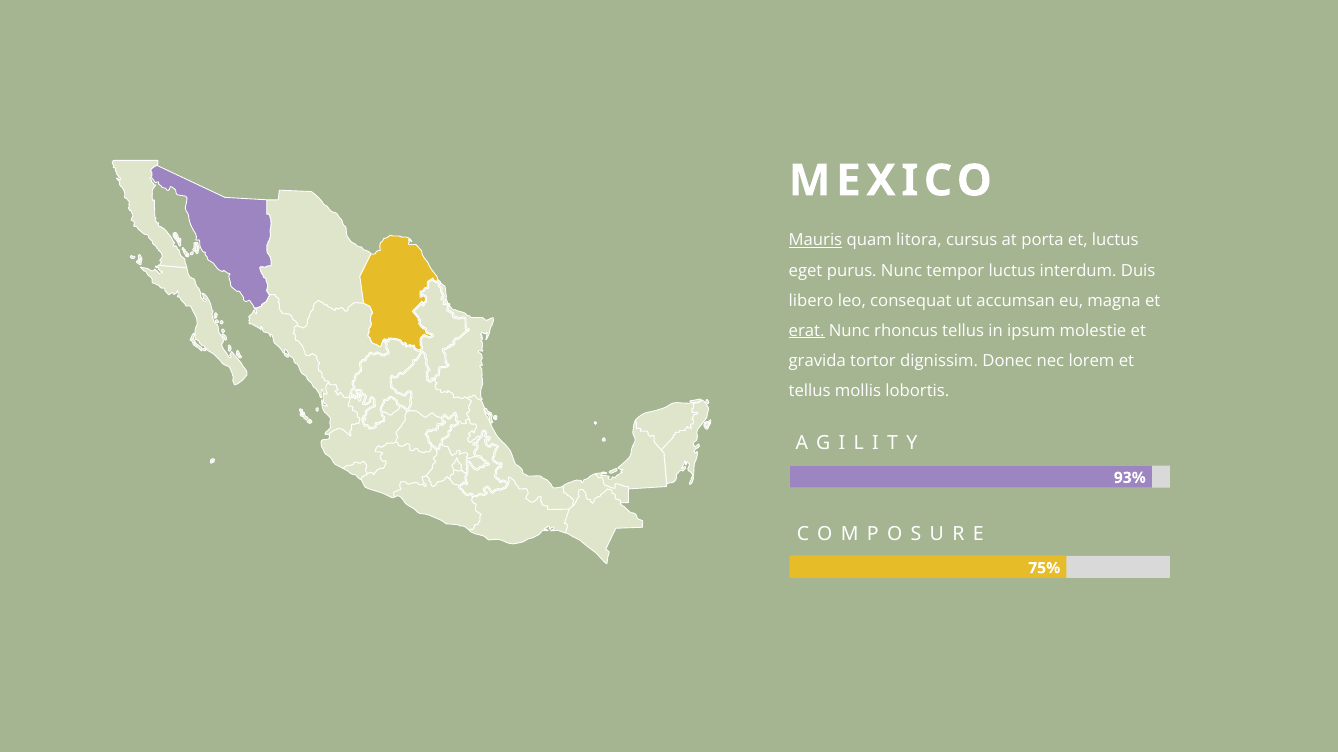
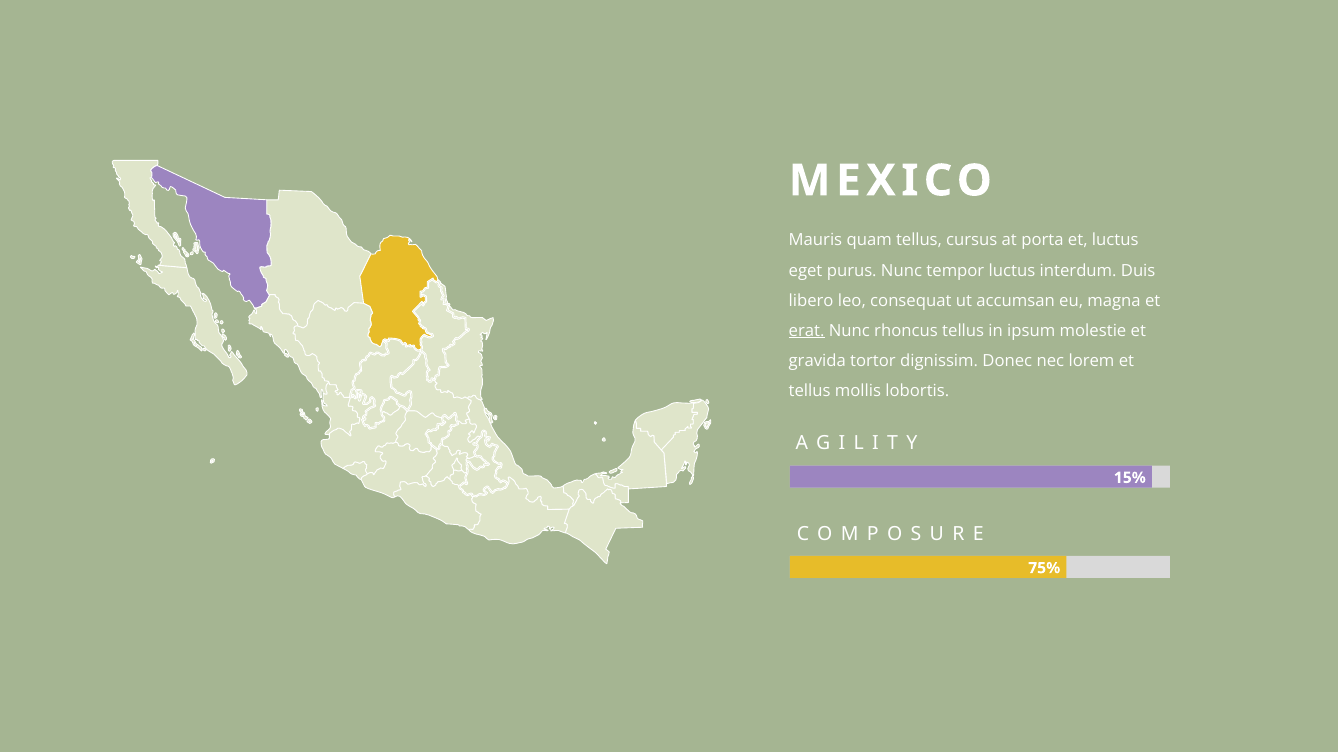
Mauris underline: present -> none
quam litora: litora -> tellus
93%: 93% -> 15%
